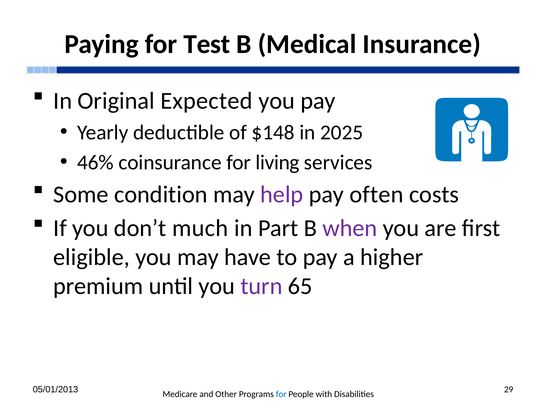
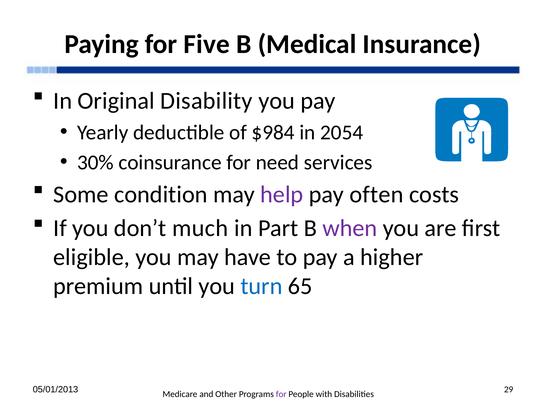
Test: Test -> Five
Expected: Expected -> Disability
$148: $148 -> $984
2025: 2025 -> 2054
46%: 46% -> 30%
living: living -> need
turn colour: purple -> blue
for at (281, 395) colour: blue -> purple
